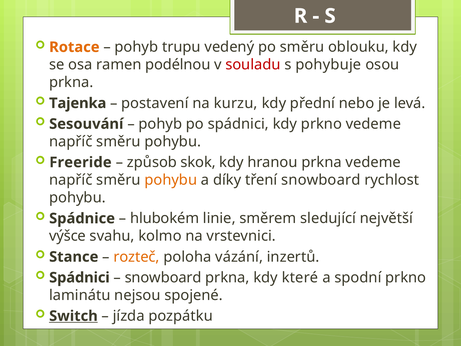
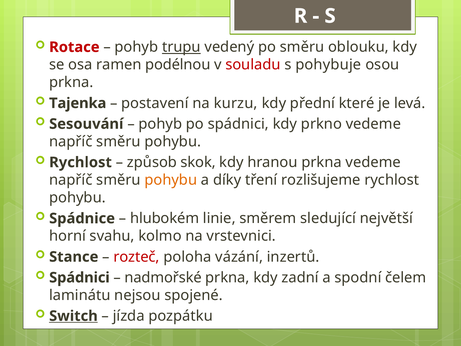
Rotace colour: orange -> red
trupu underline: none -> present
nebo: nebo -> které
Freeride at (80, 162): Freeride -> Rychlost
tření snowboard: snowboard -> rozlišujeme
výšce: výšce -> horní
rozteč colour: orange -> red
snowboard at (163, 277): snowboard -> nadmořské
které: které -> zadní
spodní prkno: prkno -> čelem
